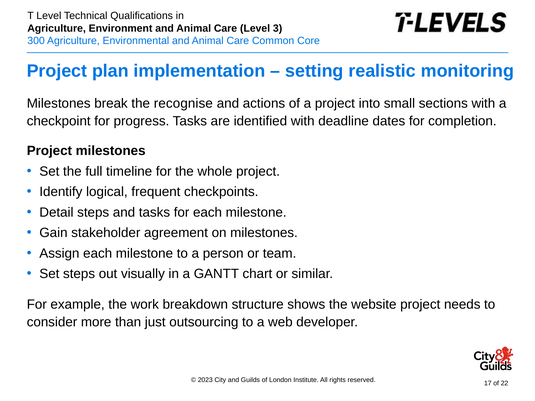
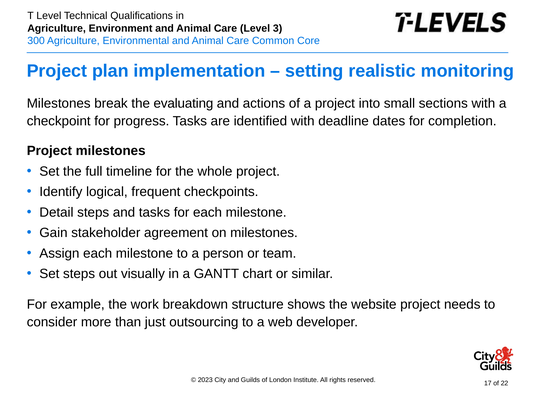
recognise: recognise -> evaluating
